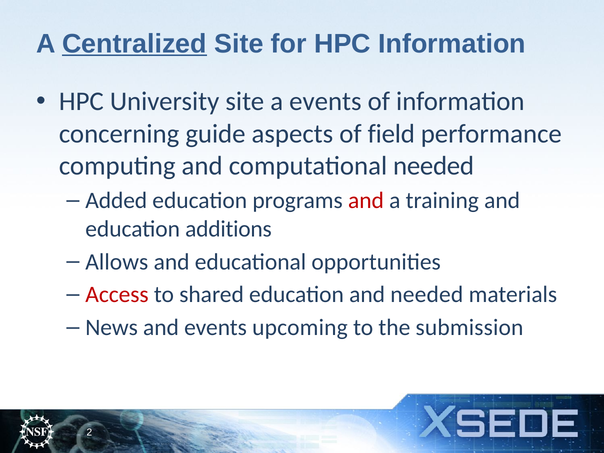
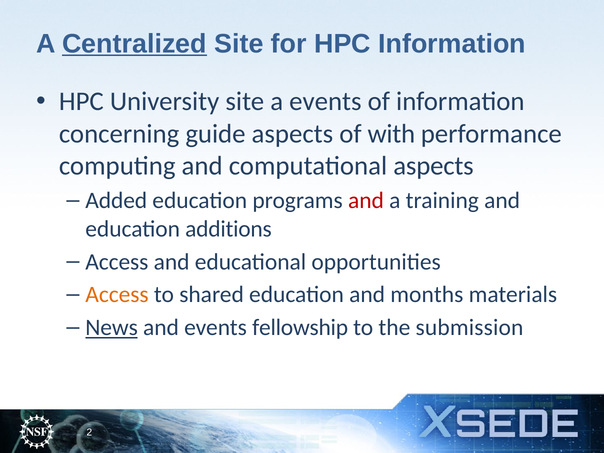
field: field -> with
computational needed: needed -> aspects
Allows at (117, 262): Allows -> Access
Access at (117, 295) colour: red -> orange
and needed: needed -> months
News underline: none -> present
upcoming: upcoming -> fellowship
